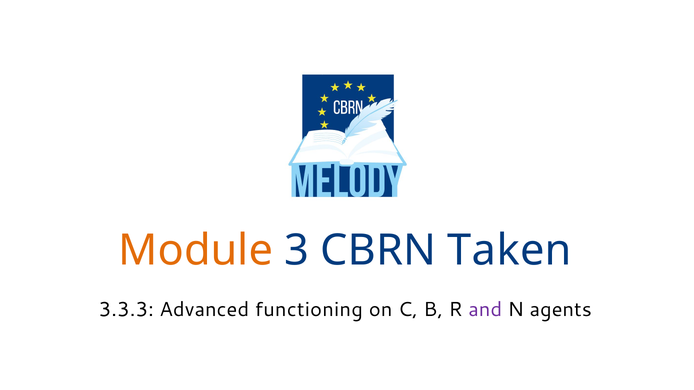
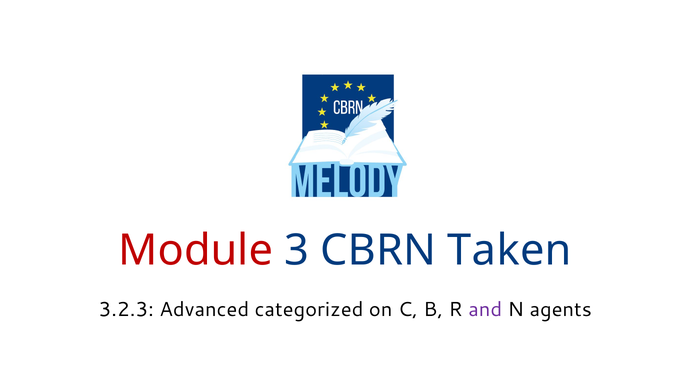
Module colour: orange -> red
3.3.3: 3.3.3 -> 3.2.3
functioning: functioning -> categorized
